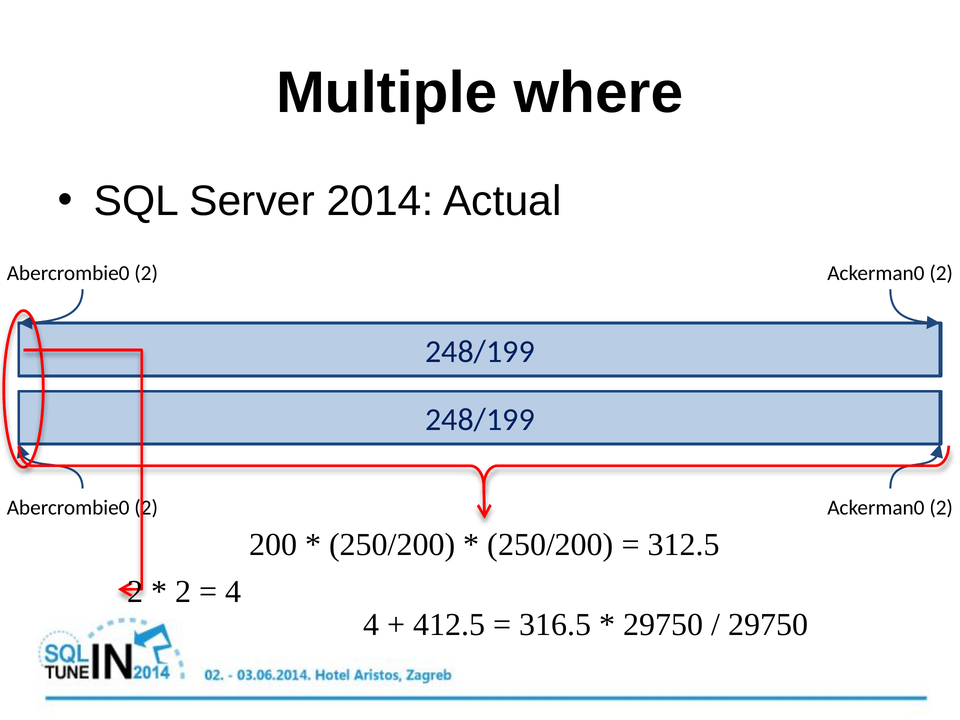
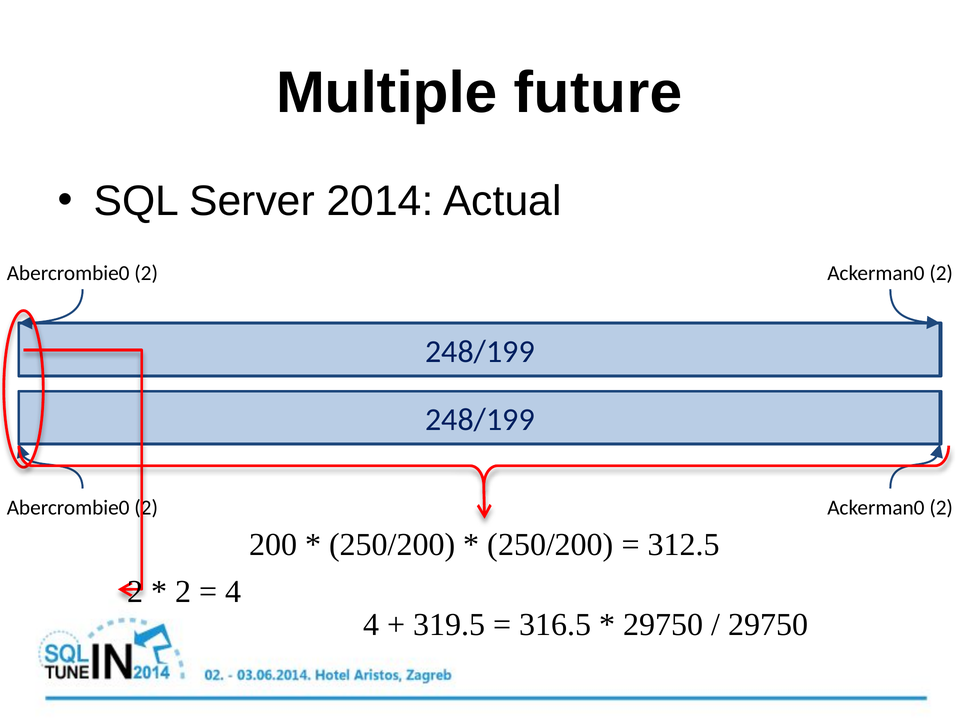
where: where -> future
412.5: 412.5 -> 319.5
